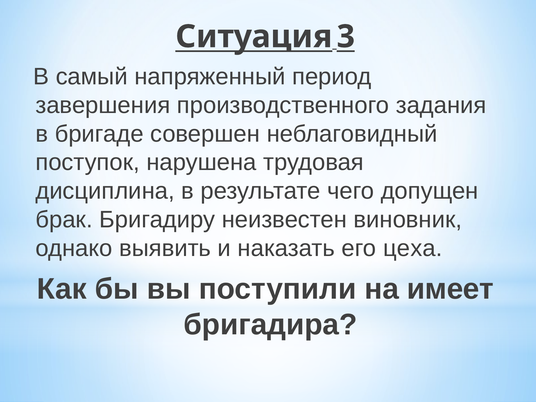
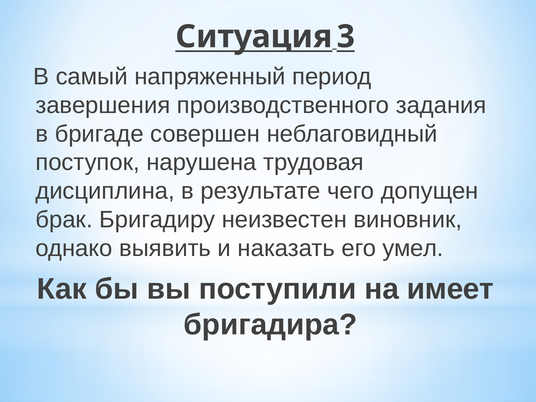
цеха: цеха -> умел
